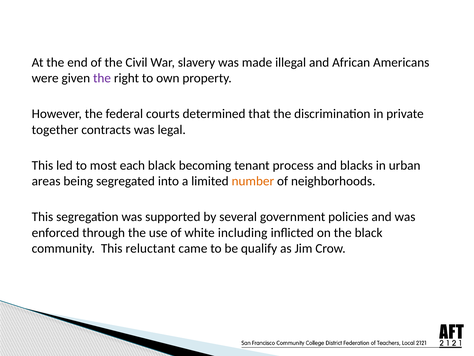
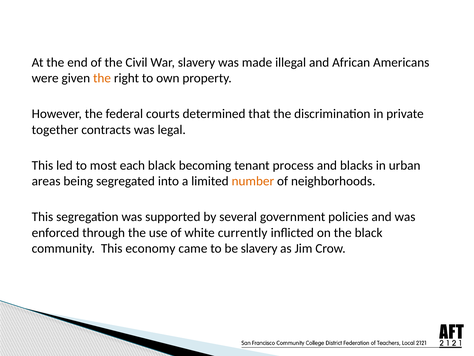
the at (102, 78) colour: purple -> orange
including: including -> currently
reluctant: reluctant -> economy
be qualify: qualify -> slavery
